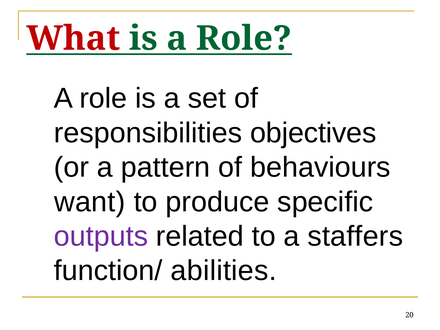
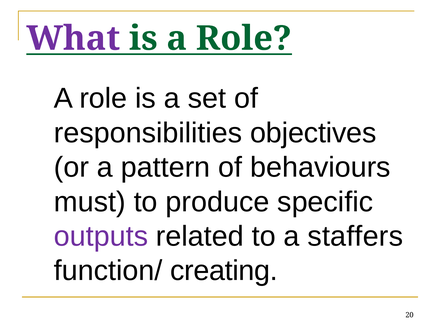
What colour: red -> purple
want: want -> must
abilities: abilities -> creating
